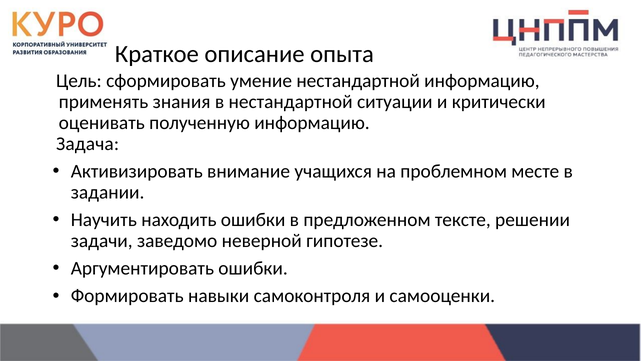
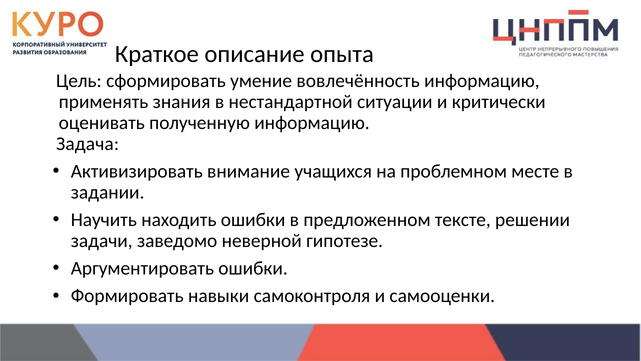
умение нестандартной: нестандартной -> вовлечённость
